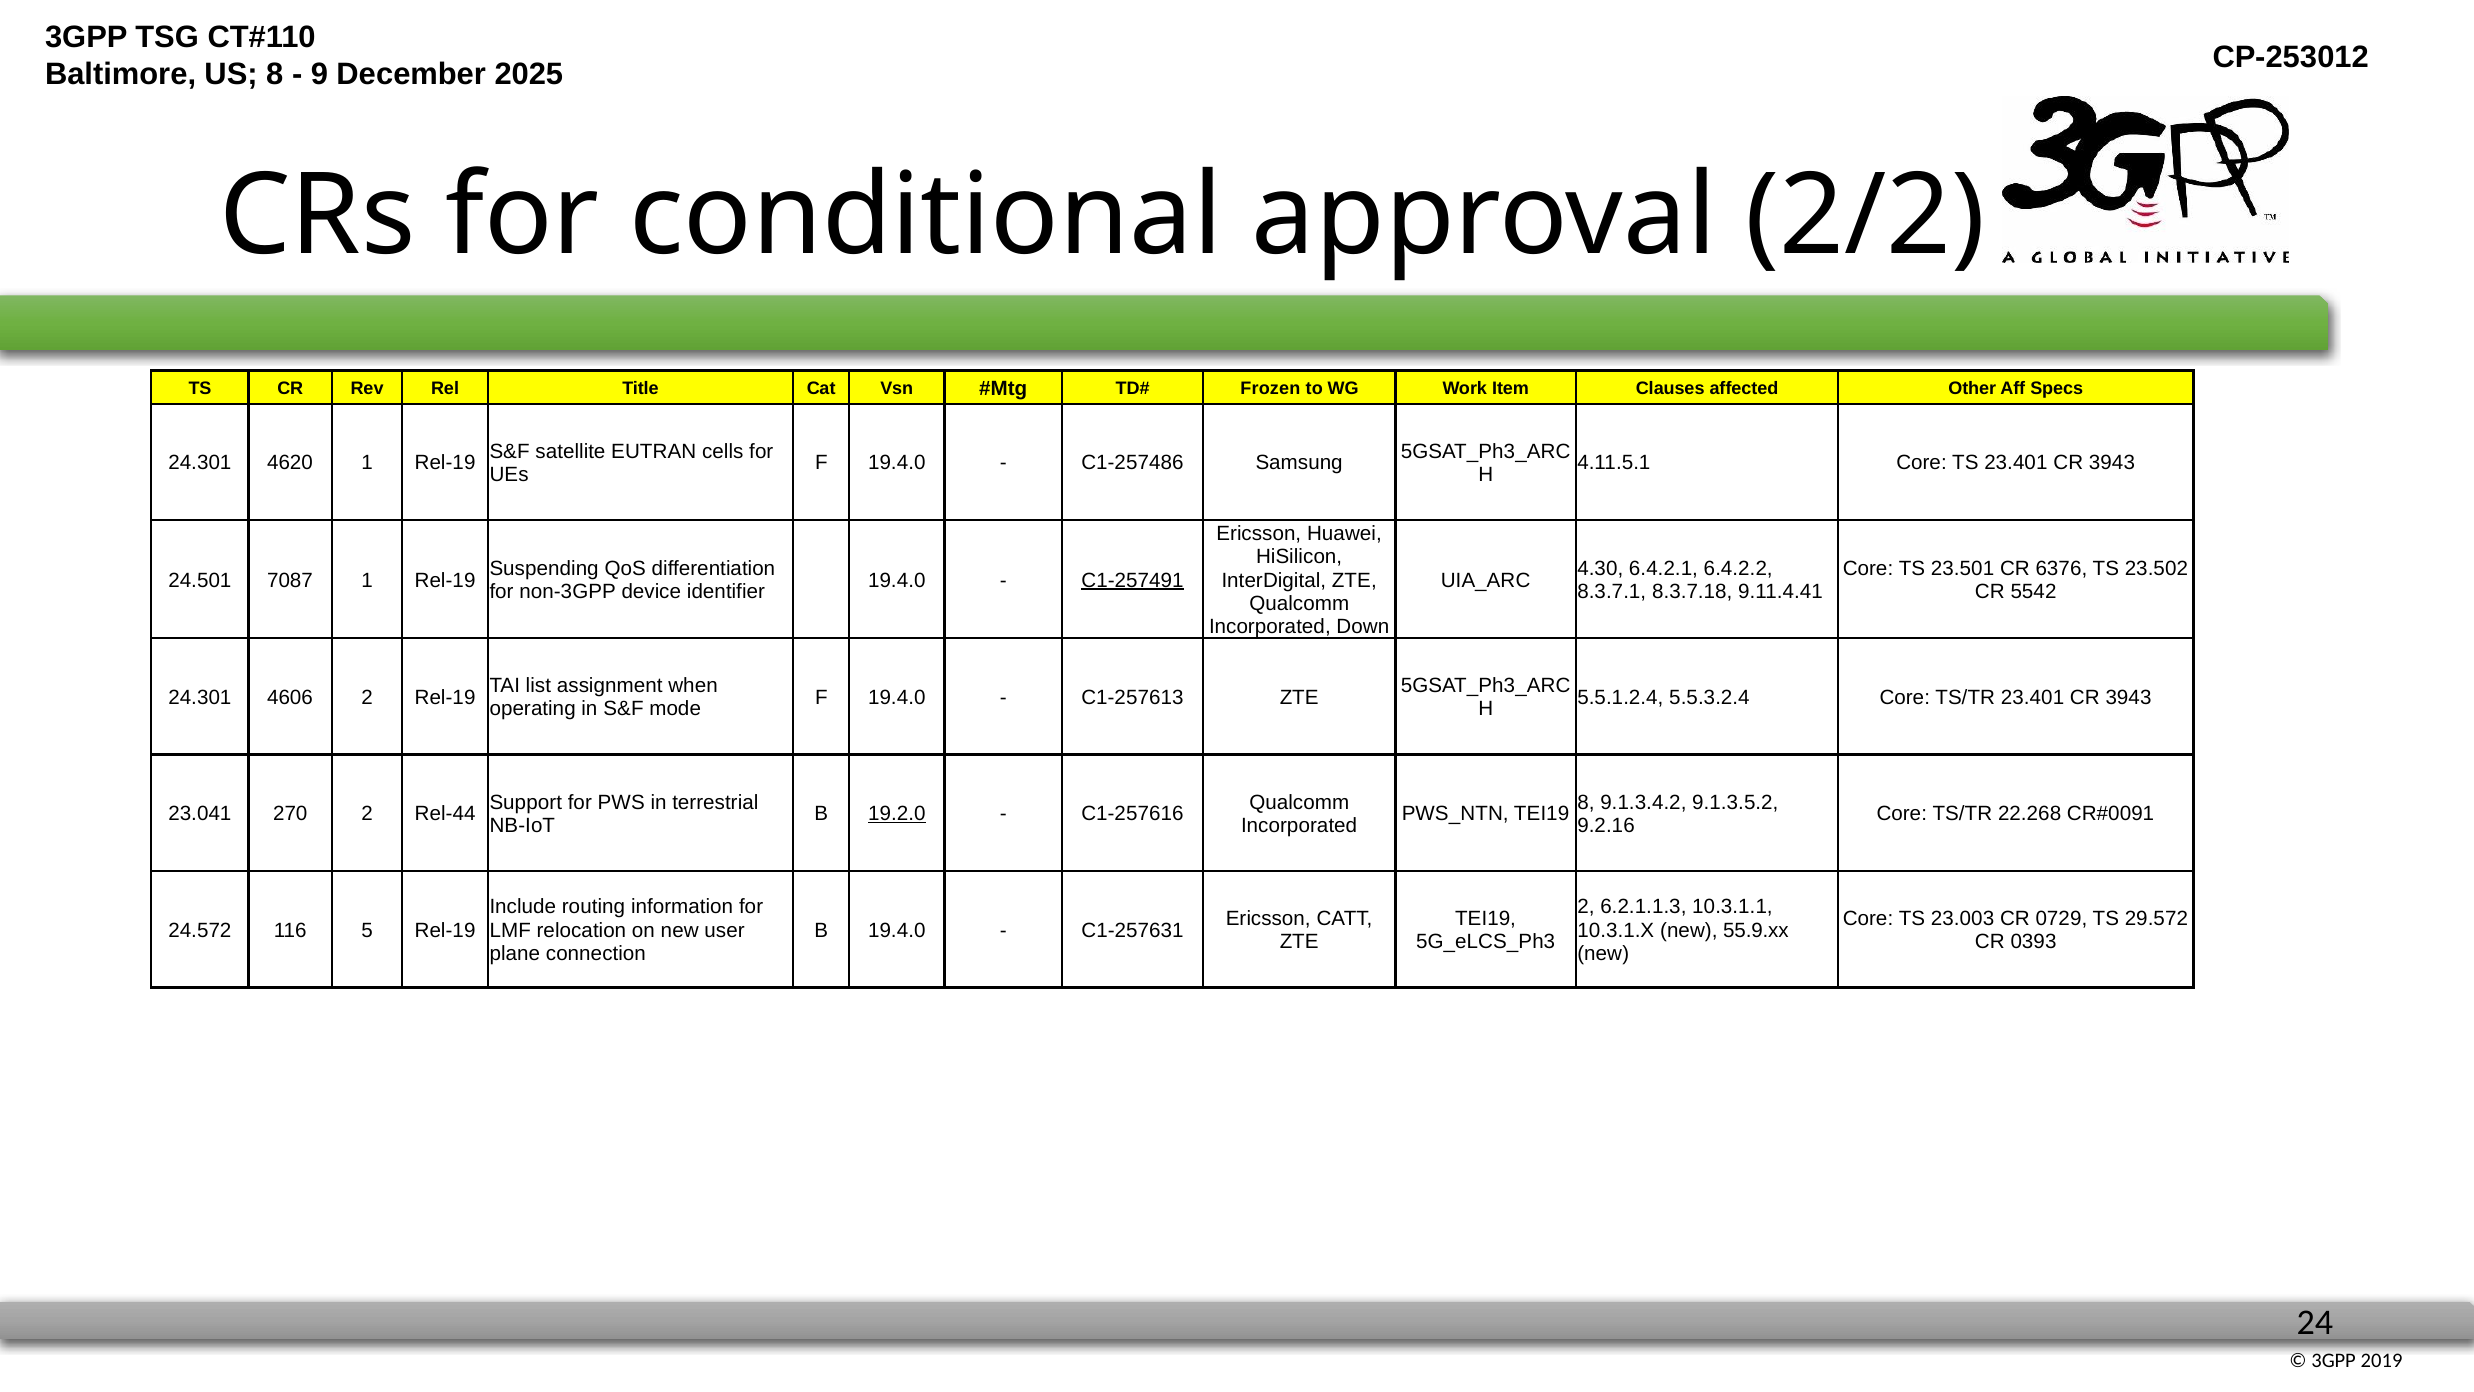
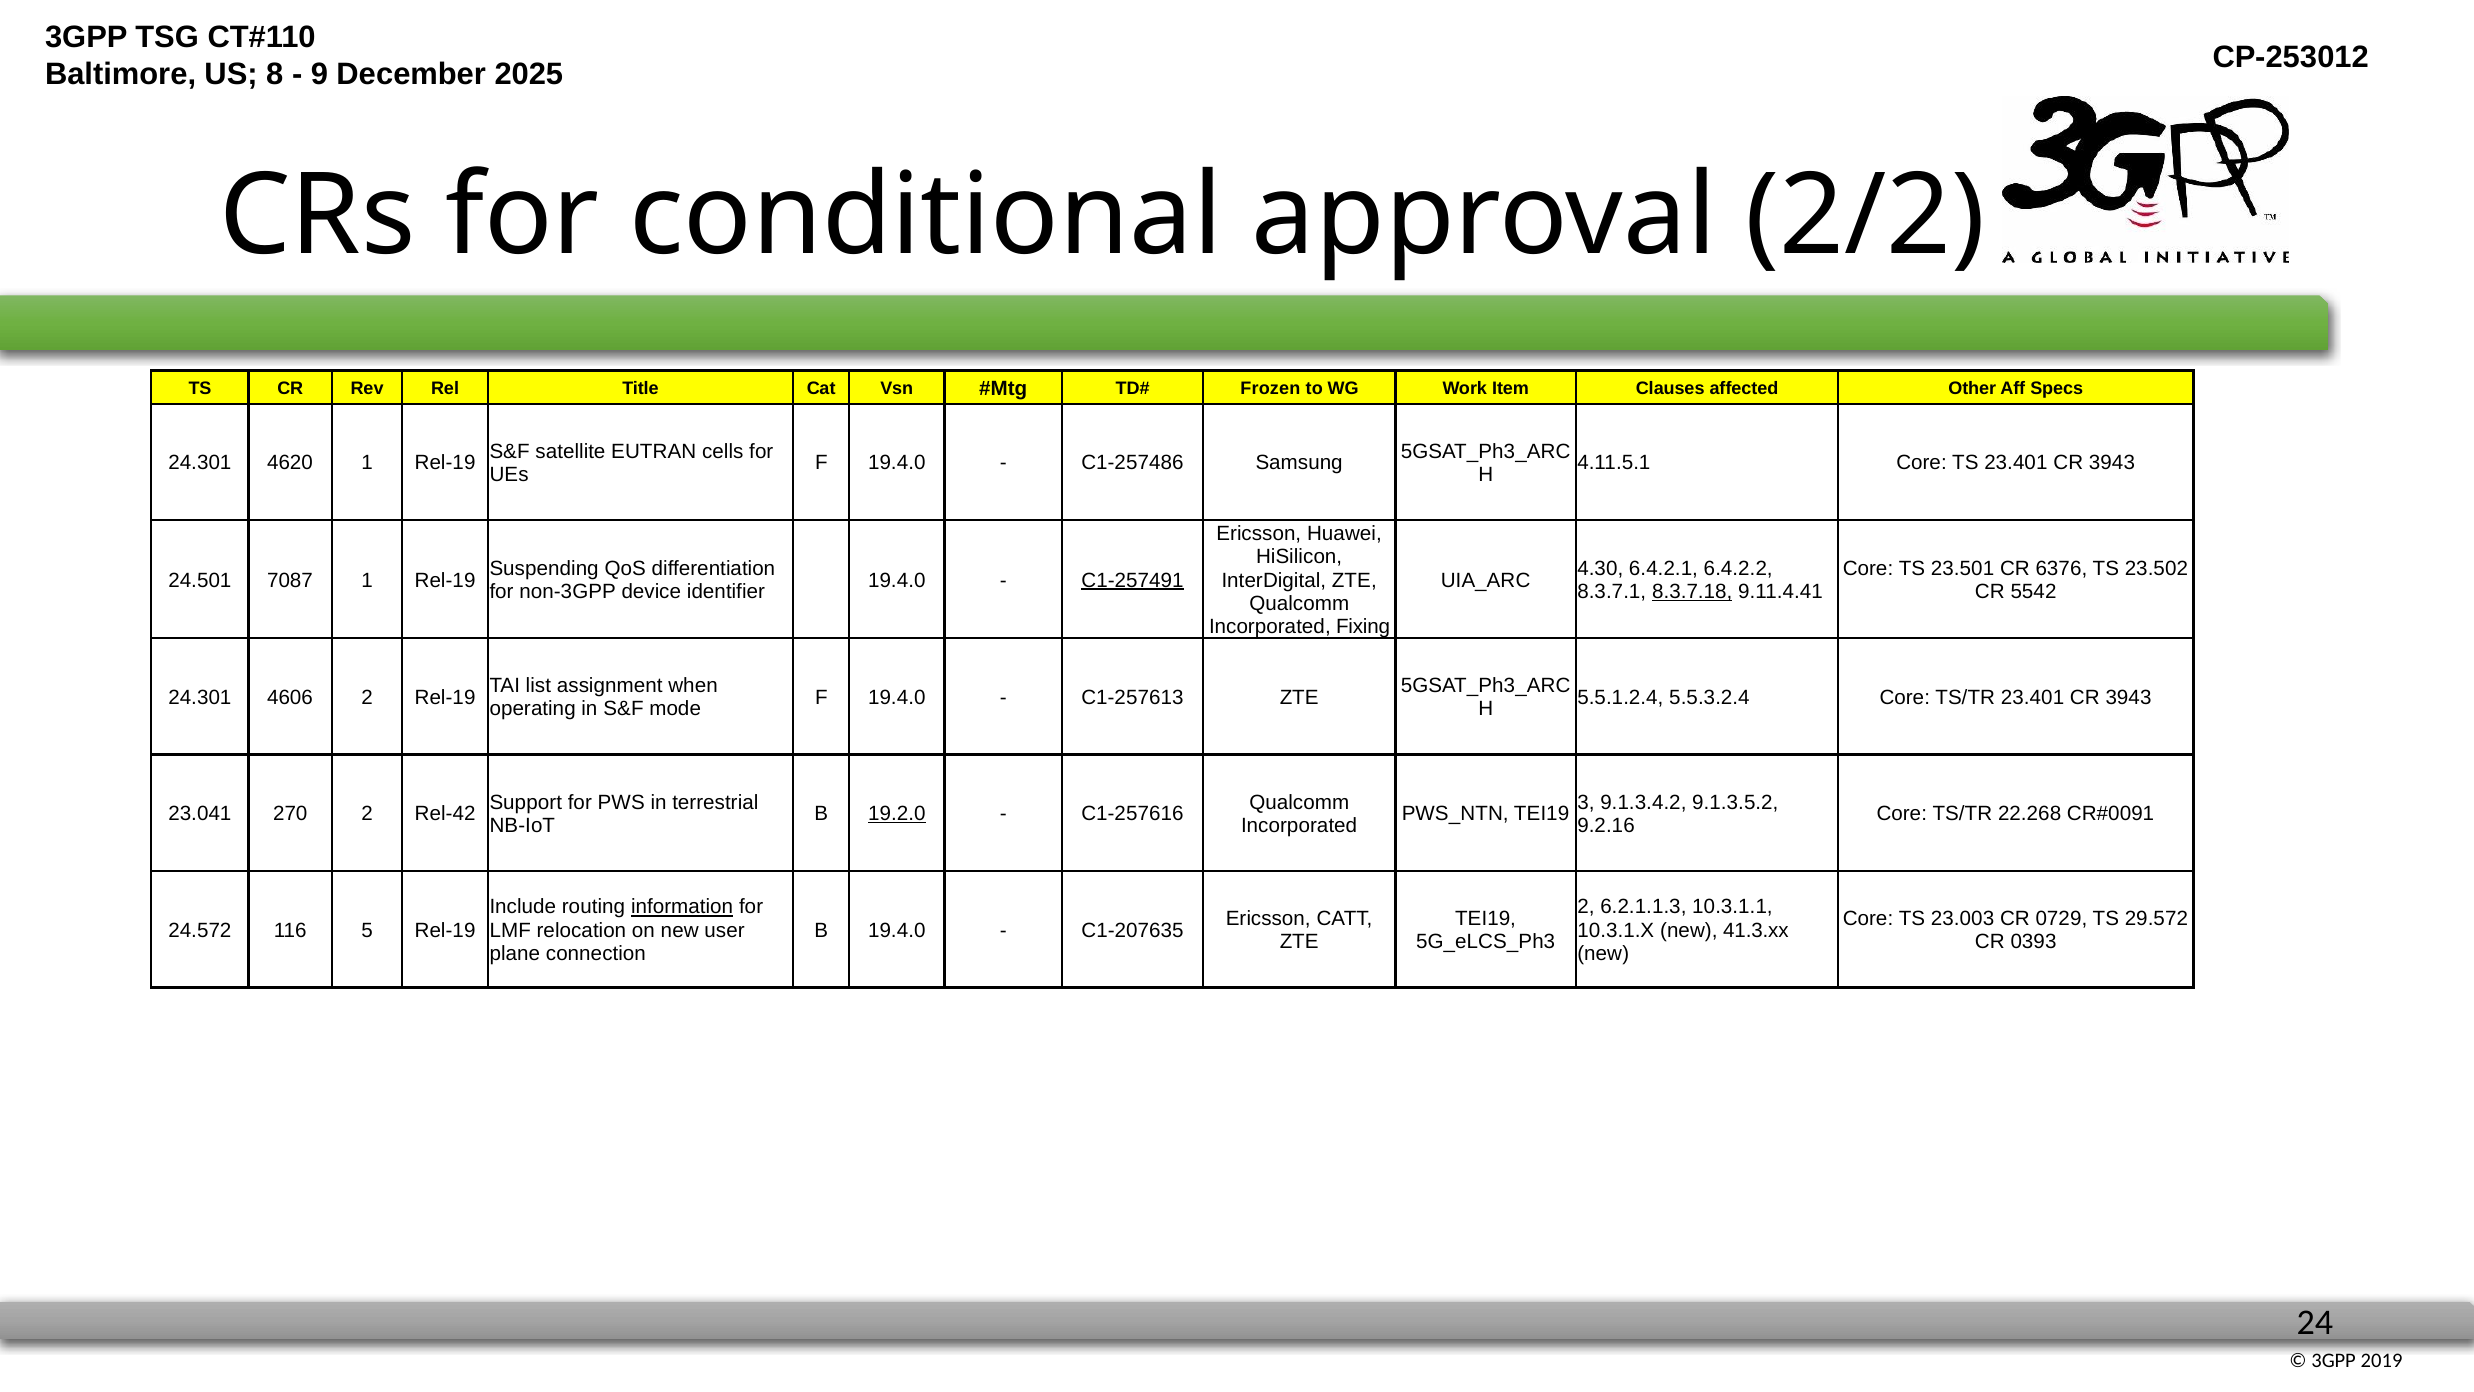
8.3.7.18 underline: none -> present
Down: Down -> Fixing
8 at (1586, 802): 8 -> 3
Rel-44: Rel-44 -> Rel-42
information underline: none -> present
C1-257631: C1-257631 -> C1-207635
55.9.xx: 55.9.xx -> 41.3.xx
